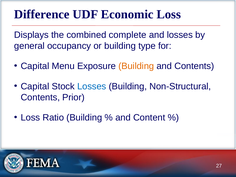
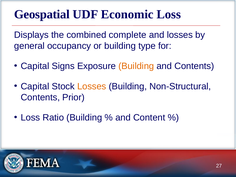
Difference: Difference -> Geospatial
Menu: Menu -> Signs
Losses at (92, 86) colour: blue -> orange
